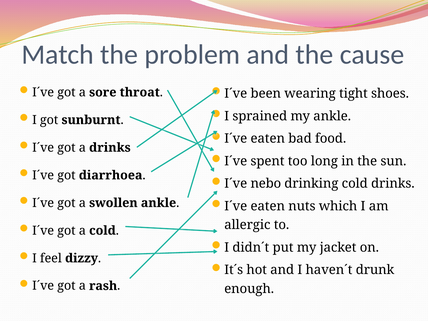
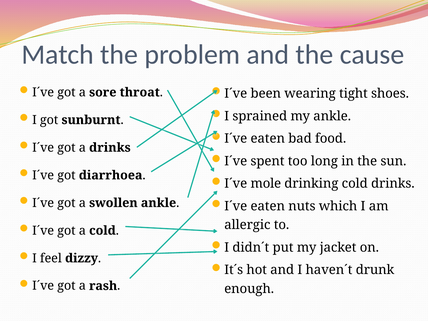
nebo: nebo -> mole
